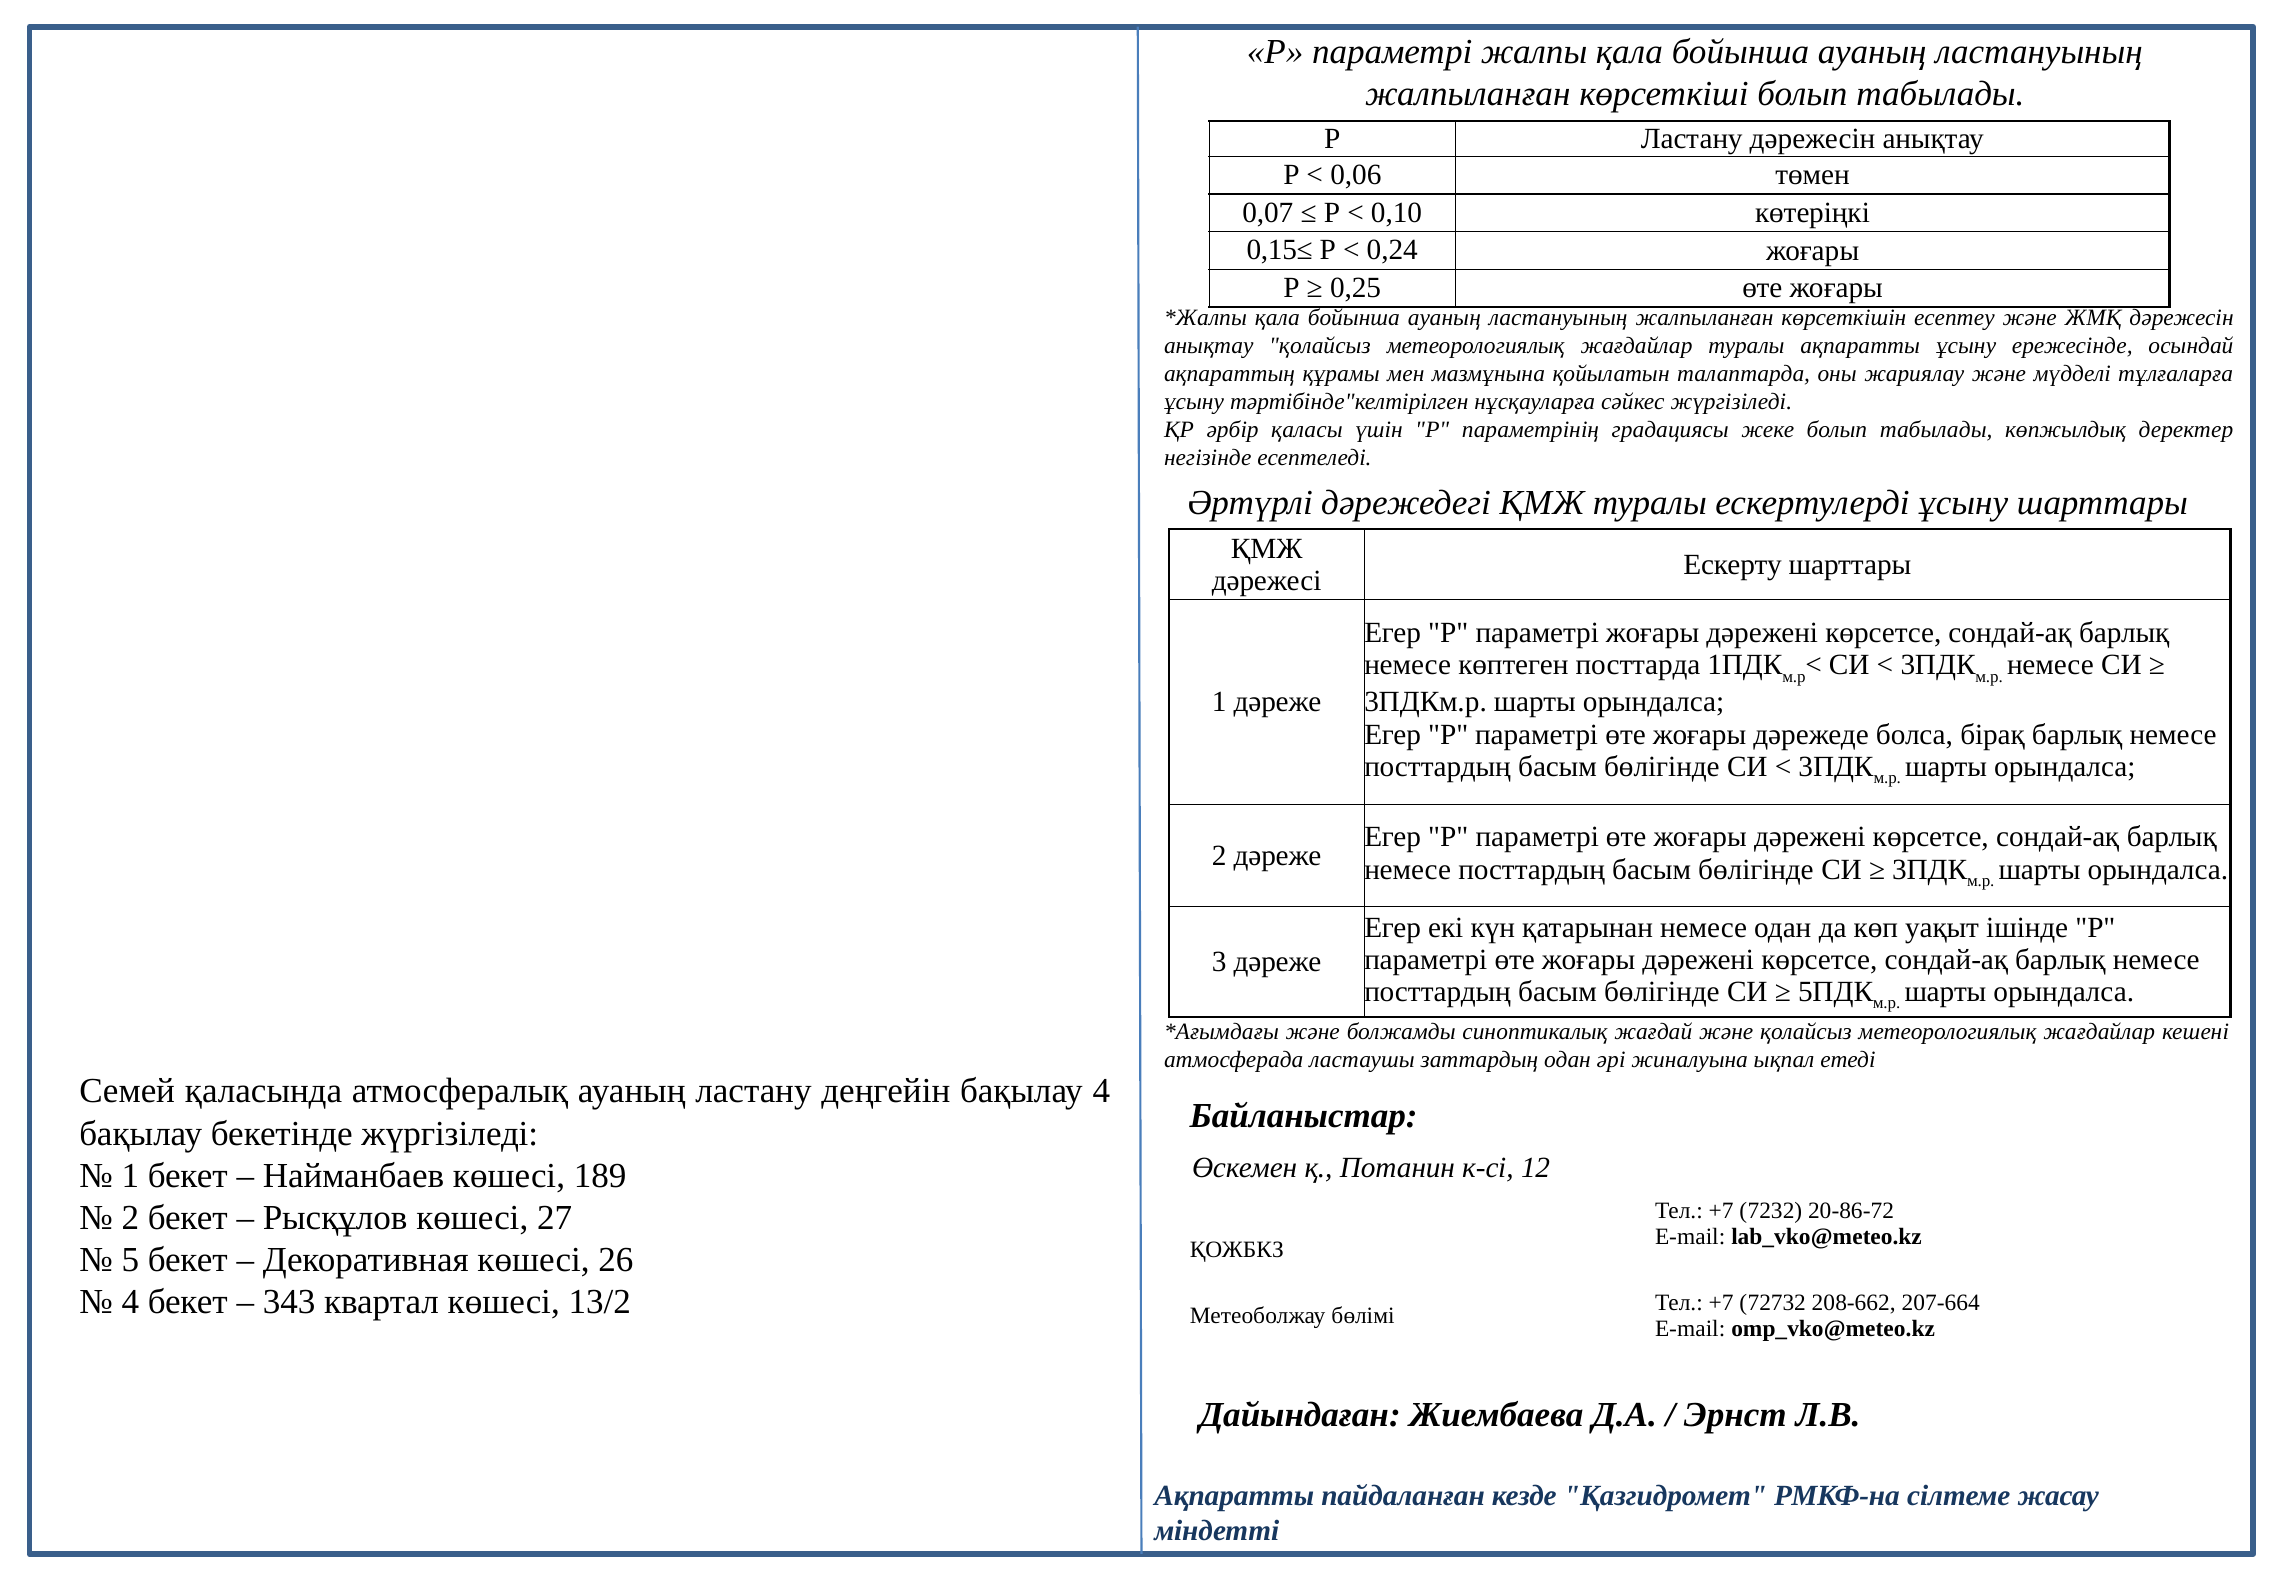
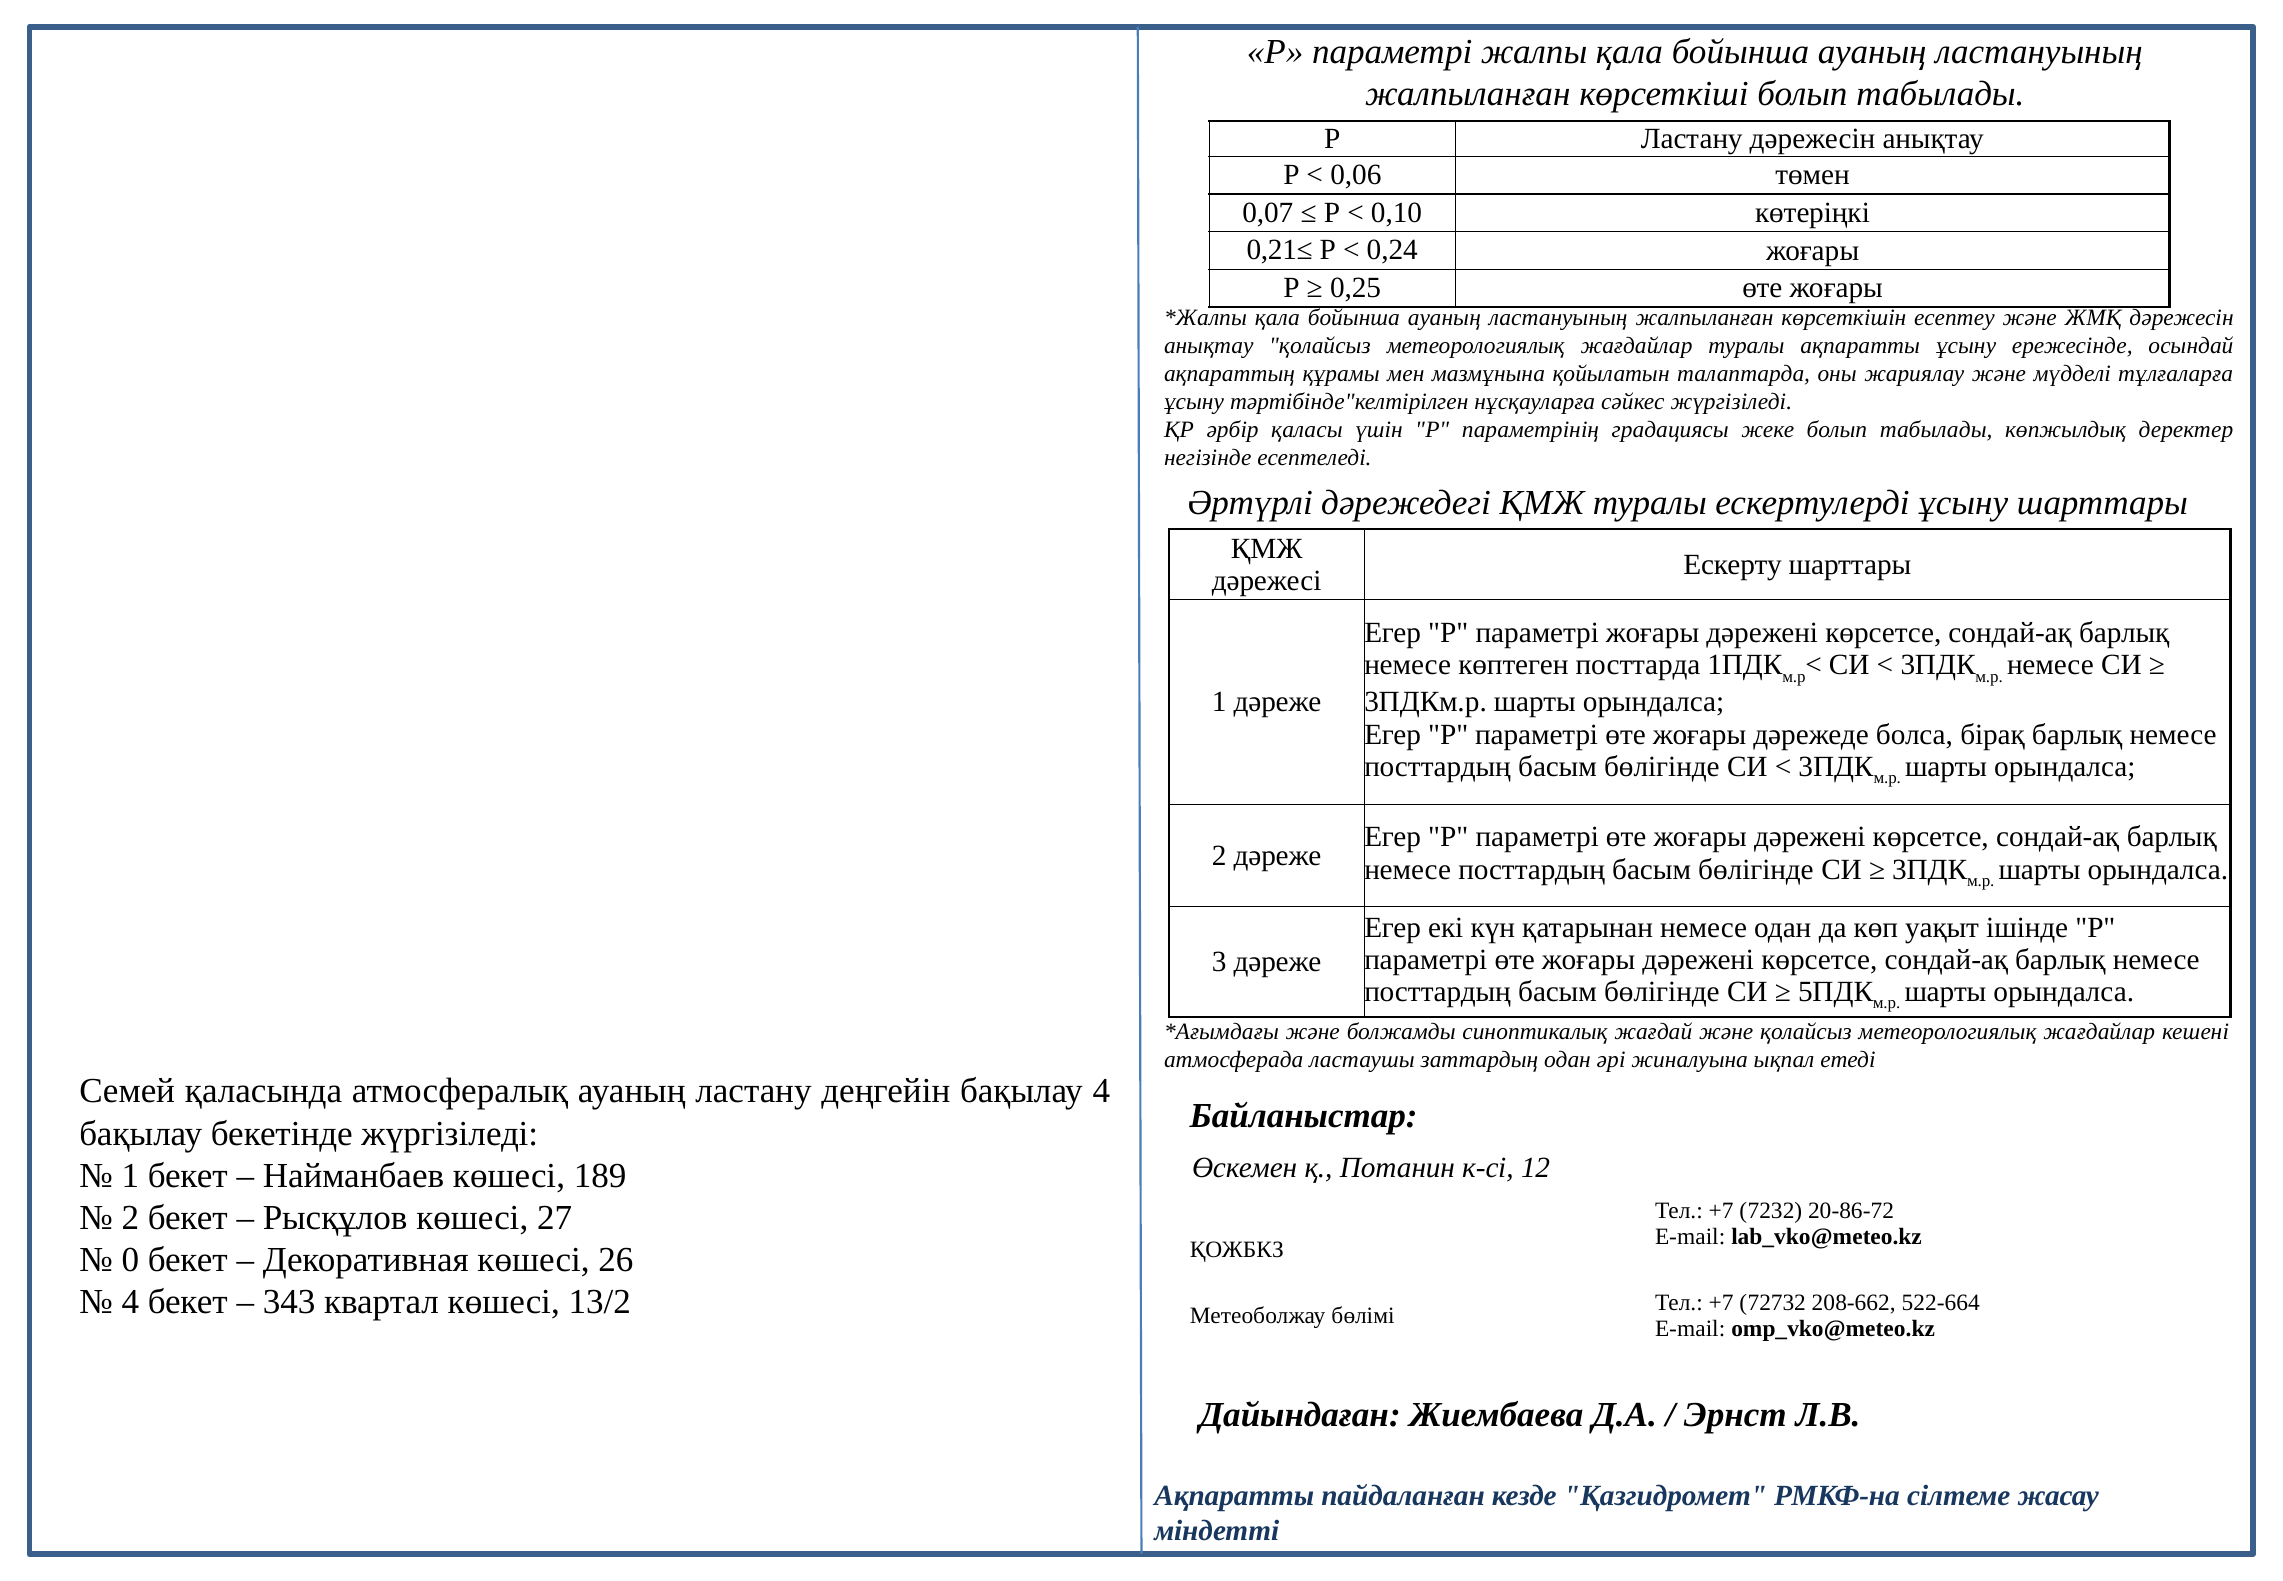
0,15≤: 0,15≤ -> 0,21≤
5: 5 -> 0
207-664: 207-664 -> 522-664
